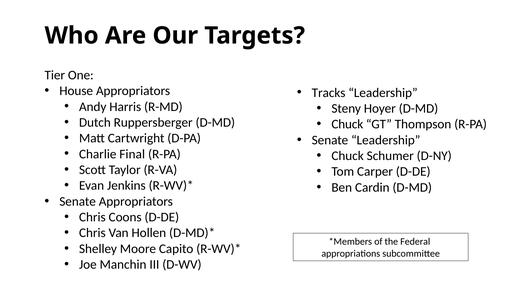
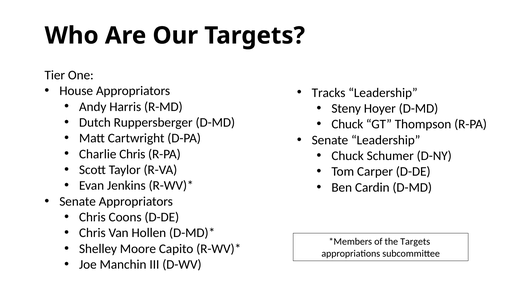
Charlie Final: Final -> Chris
the Federal: Federal -> Targets
